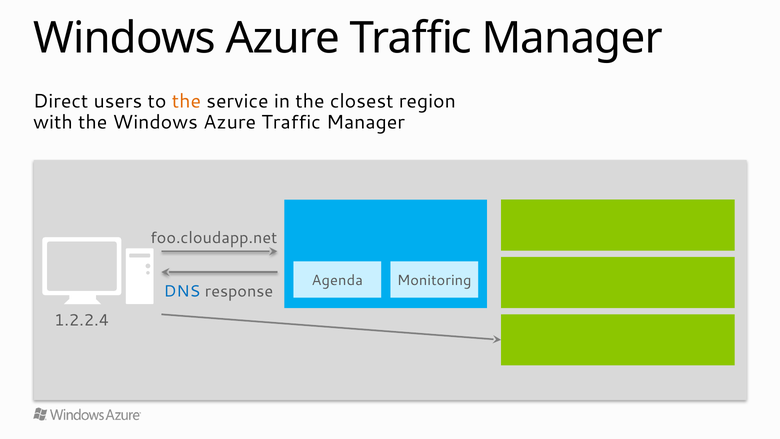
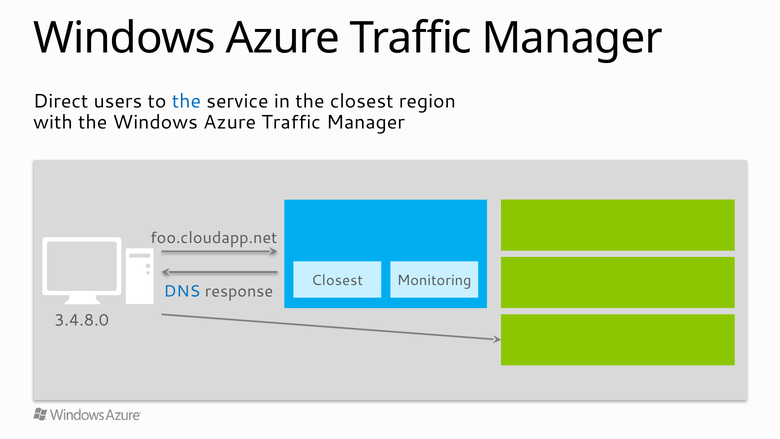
the at (186, 101) colour: orange -> blue
Agenda at (337, 280): Agenda -> Closest
1.2.2.4: 1.2.2.4 -> 3.4.8.0
